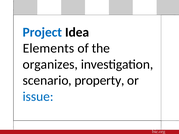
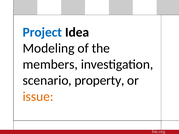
Elements: Elements -> Modeling
organizes: organizes -> members
issue colour: blue -> orange
